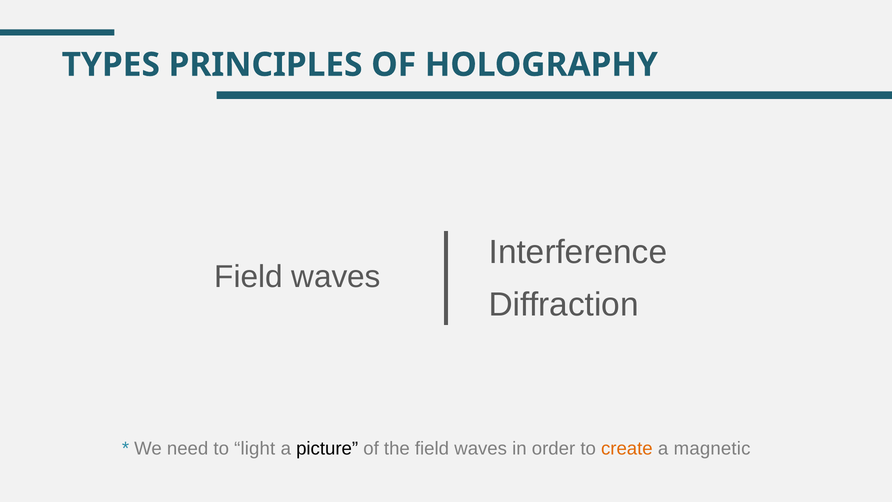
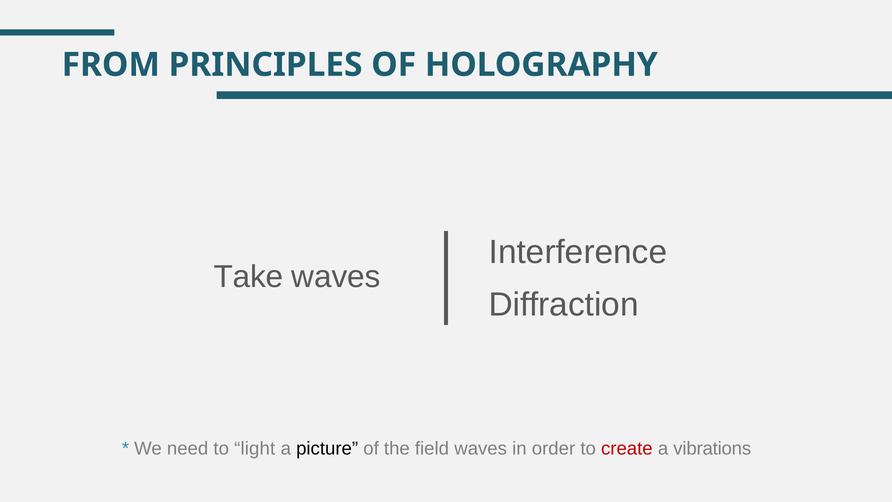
TYPES: TYPES -> FROM
Field at (248, 277): Field -> Take
create colour: orange -> red
magnetic: magnetic -> vibrations
